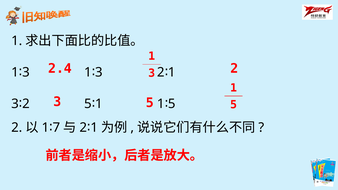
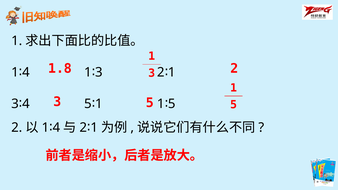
2.4: 2.4 -> 1.8
3 at (26, 72): 3 -> 4
2 at (26, 104): 2 -> 4
7 at (56, 128): 7 -> 4
